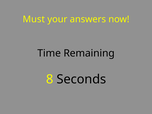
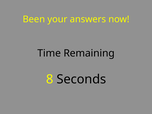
Must: Must -> Been
